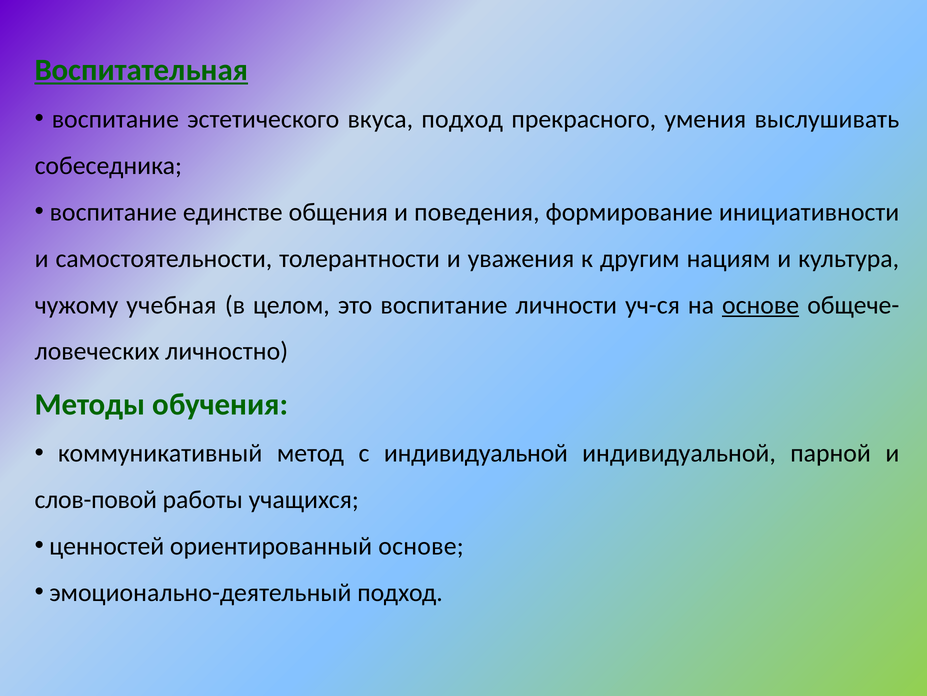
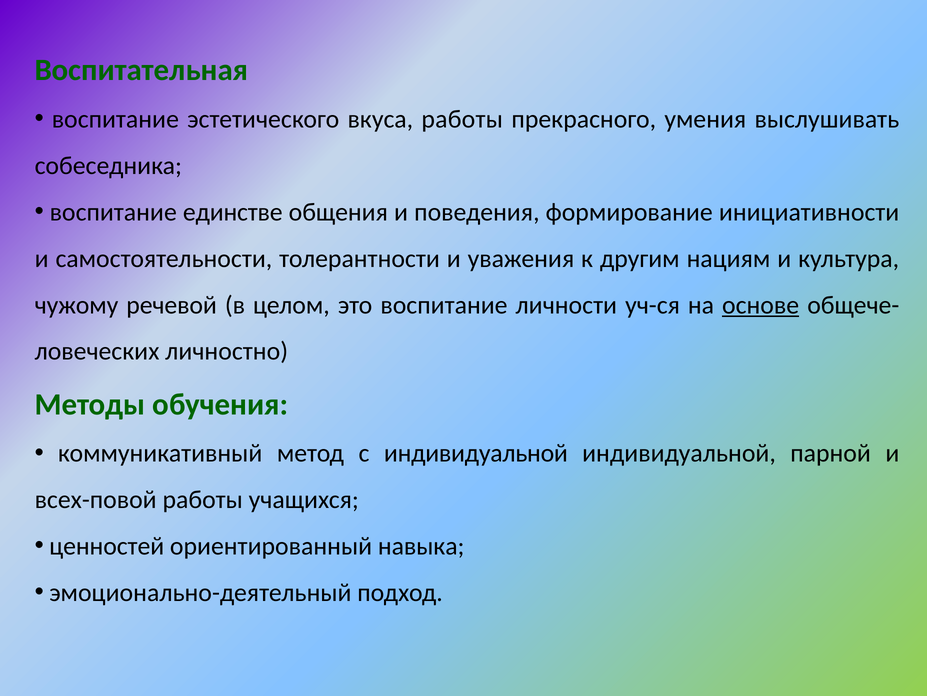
Воспитательная underline: present -> none
вкуса подход: подход -> работы
учебная: учебная -> речевой
слов-повой: слов-повой -> всех-повой
ориентированный основе: основе -> навыка
